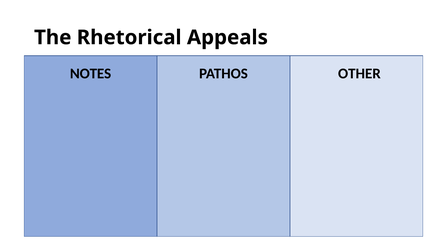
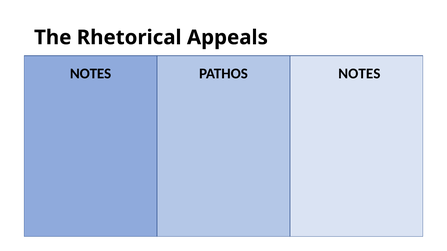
PATHOS OTHER: OTHER -> NOTES
